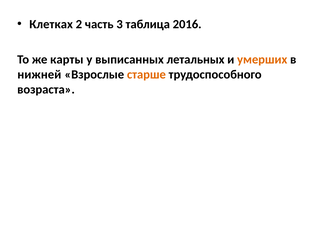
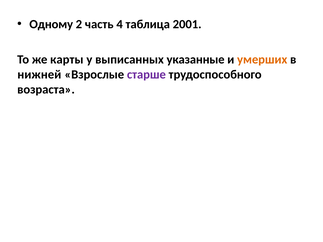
Клетках: Клетках -> Одному
3: 3 -> 4
2016: 2016 -> 2001
летальных: летальных -> указанные
старше colour: orange -> purple
